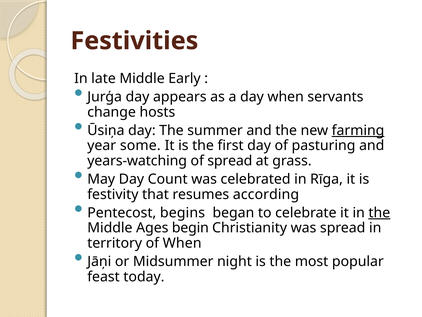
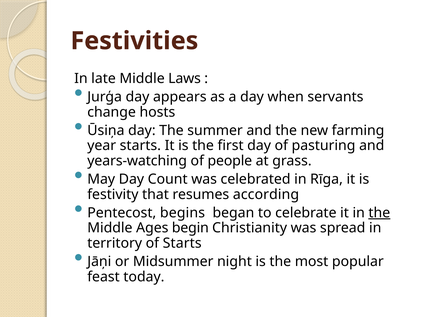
Early: Early -> Laws
farming underline: present -> none
year some: some -> starts
of spread: spread -> people
of When: When -> Starts
